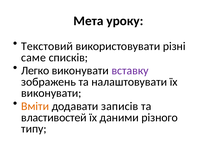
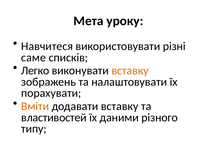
Текстовий: Текстовий -> Навчитеся
вставку at (130, 71) colour: purple -> orange
виконувати at (51, 94): виконувати -> порахувати
додавати записів: записів -> вставку
